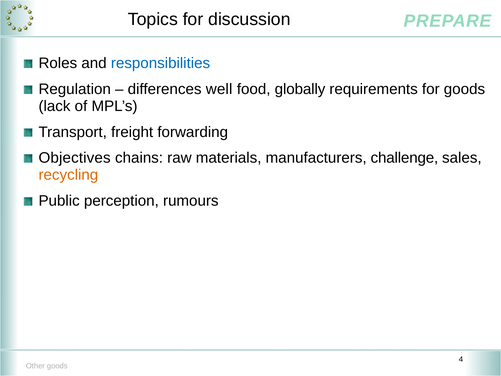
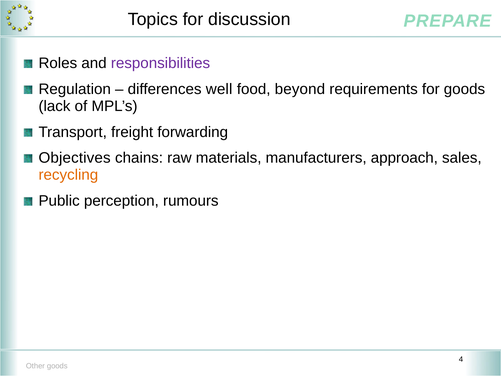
responsibilities colour: blue -> purple
globally: globally -> beyond
challenge: challenge -> approach
